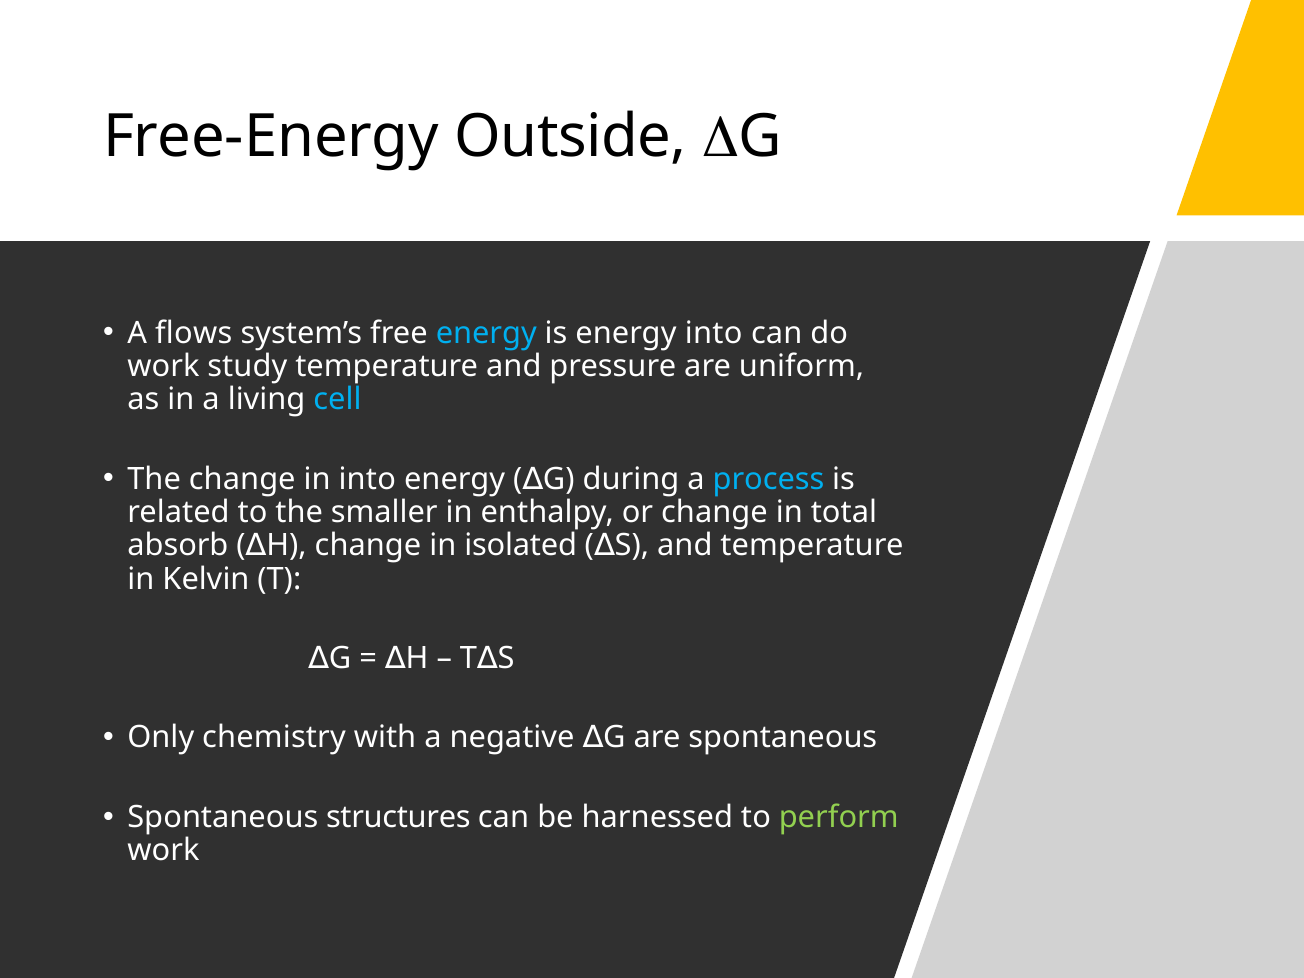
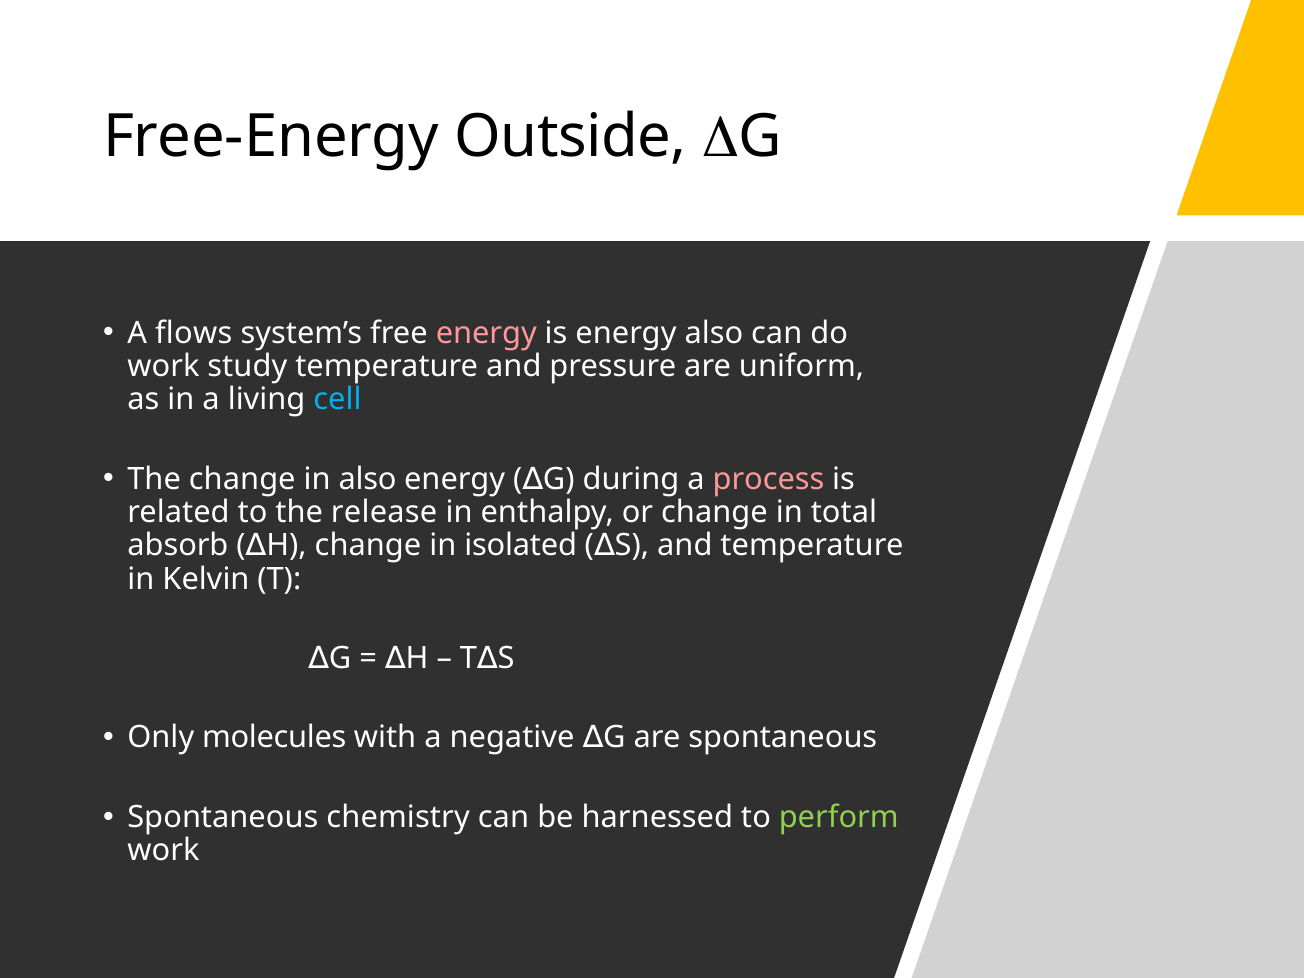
energy at (486, 333) colour: light blue -> pink
energy into: into -> also
in into: into -> also
process colour: light blue -> pink
smaller: smaller -> release
chemistry: chemistry -> molecules
structures: structures -> chemistry
